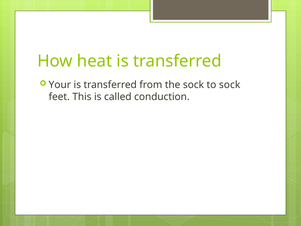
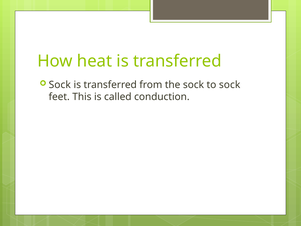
Your at (60, 85): Your -> Sock
